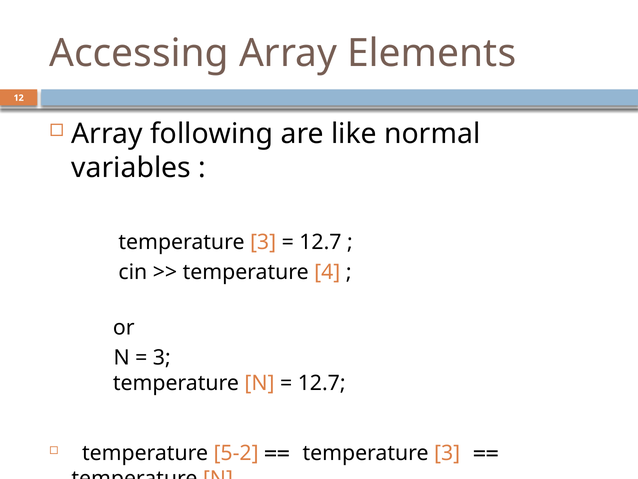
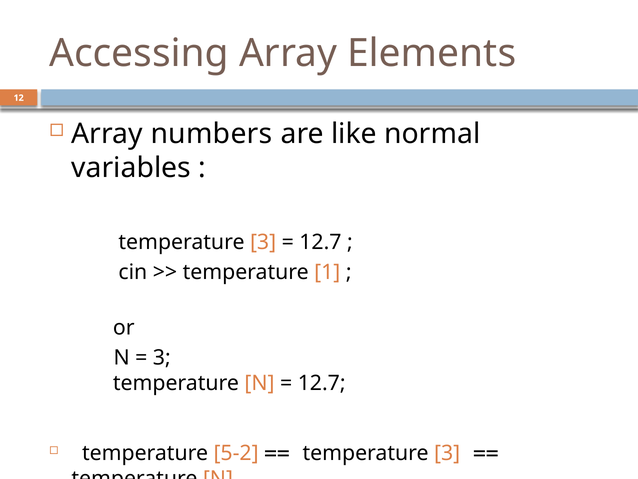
following: following -> numbers
4: 4 -> 1
